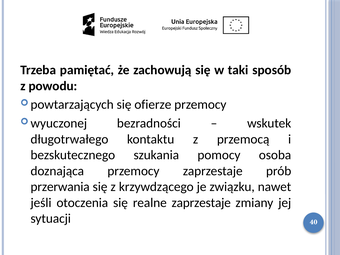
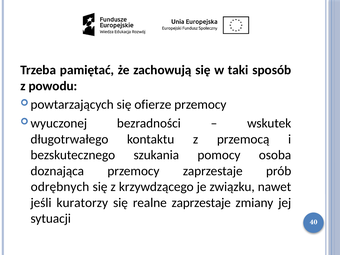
przerwania: przerwania -> odrębnych
otoczenia: otoczenia -> kuratorzy
